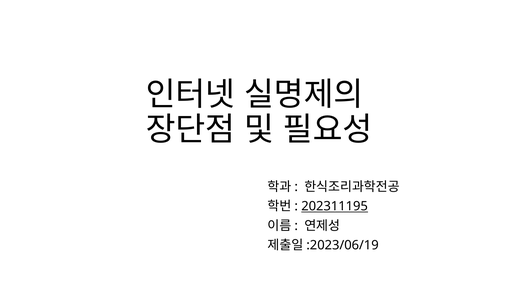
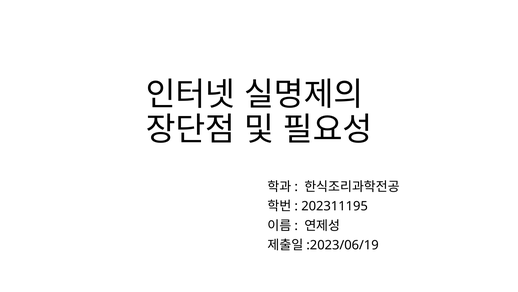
202311195 underline: present -> none
